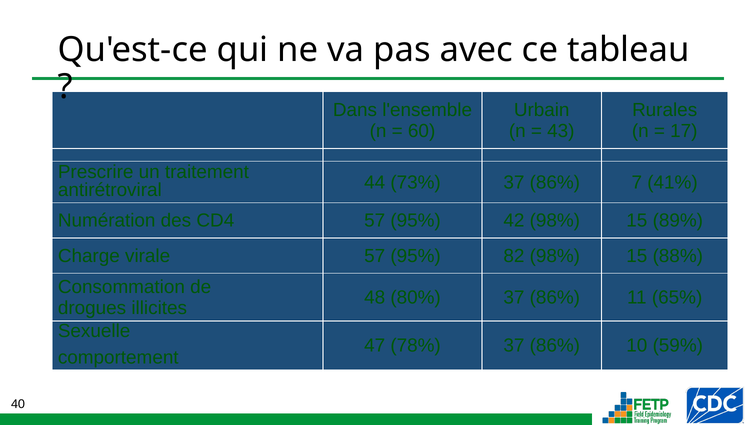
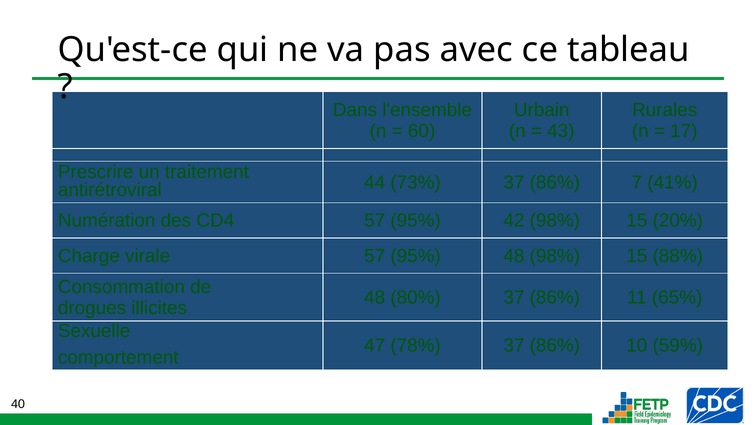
89%: 89% -> 20%
95% 82: 82 -> 48
